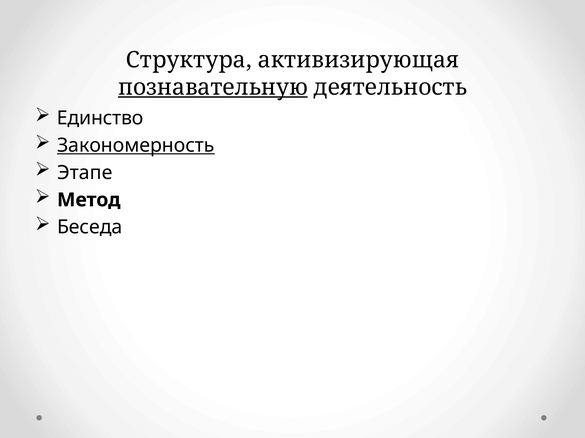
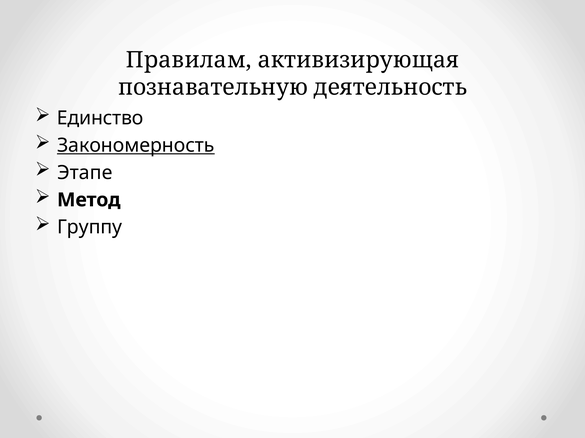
Структура: Структура -> Правилам
познавательную underline: present -> none
Беседа: Беседа -> Группу
